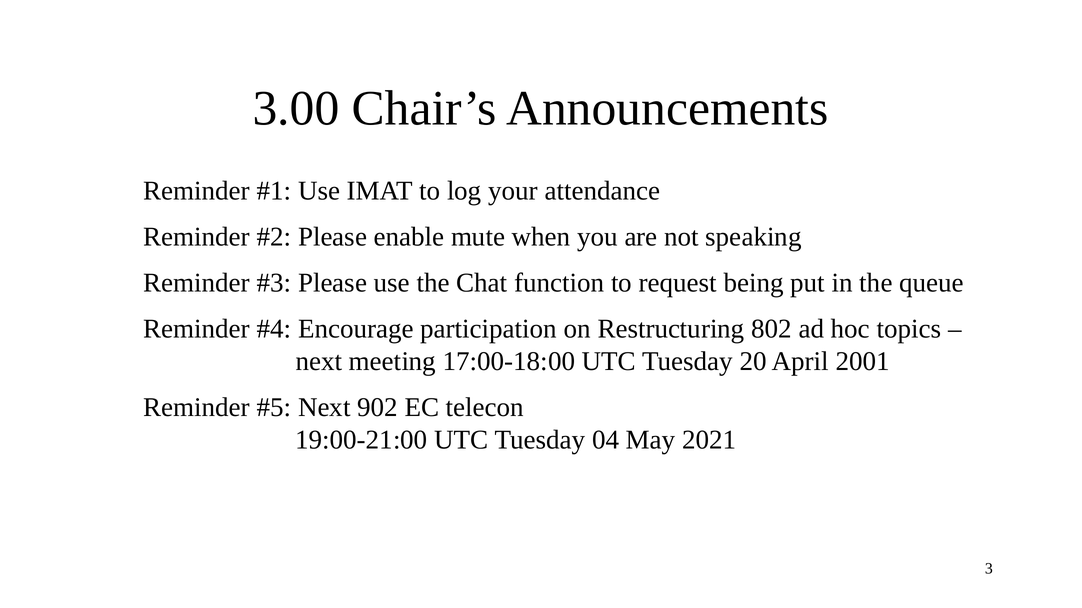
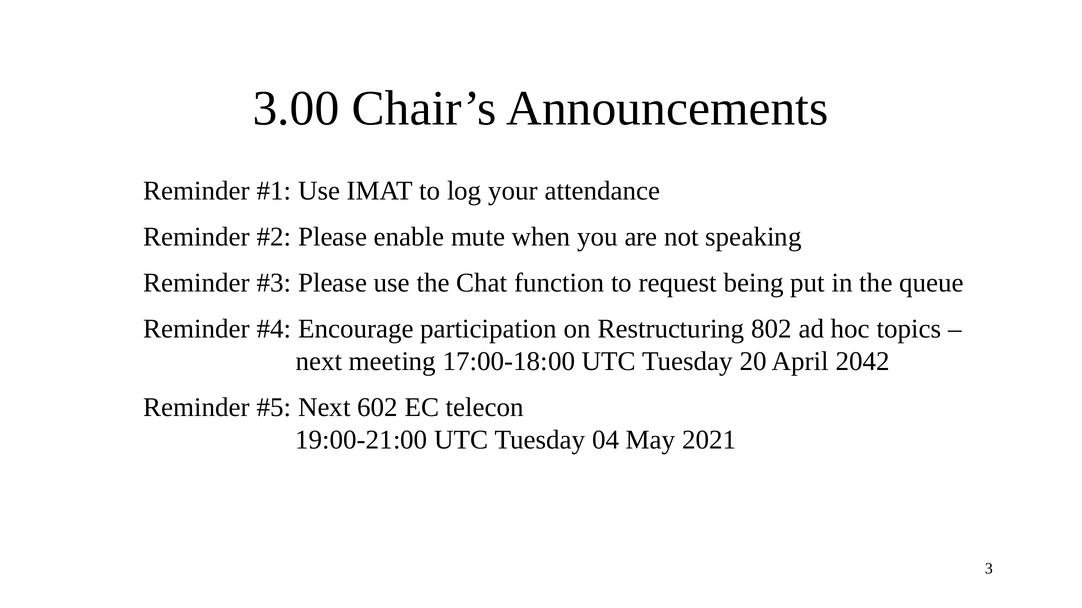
2001: 2001 -> 2042
902: 902 -> 602
